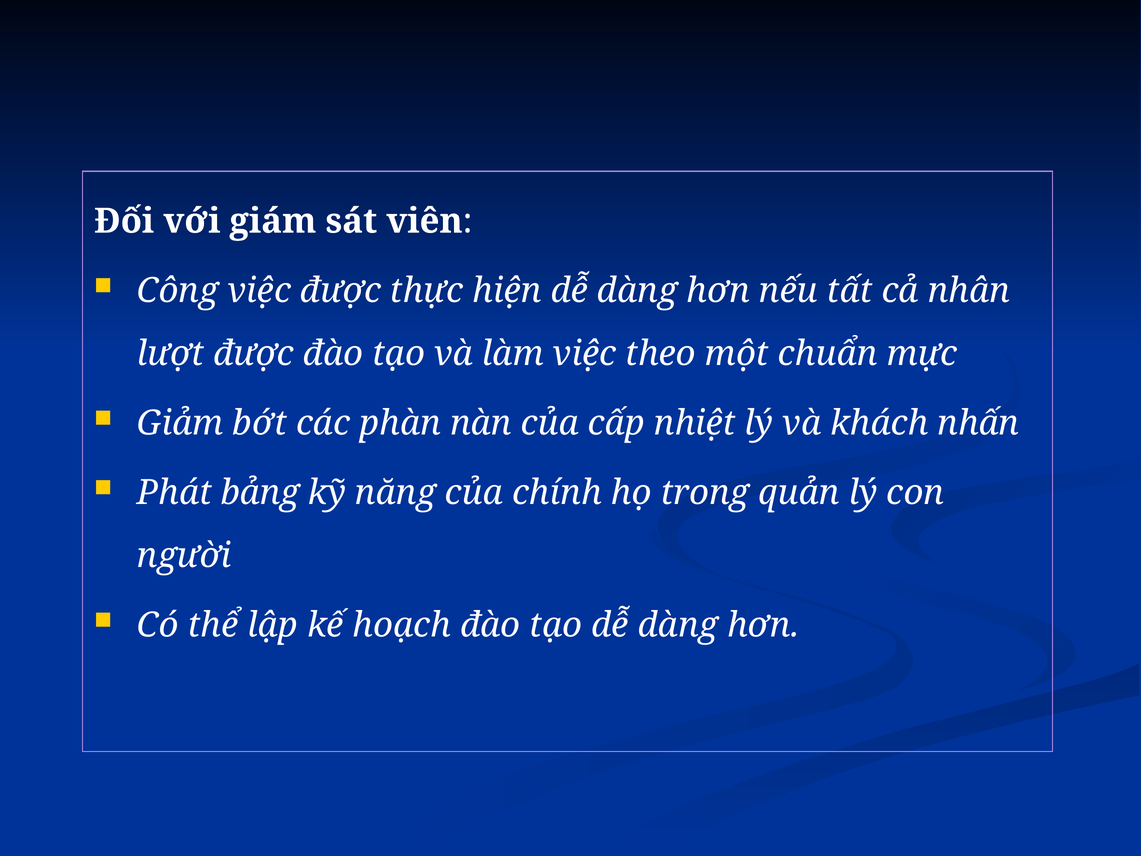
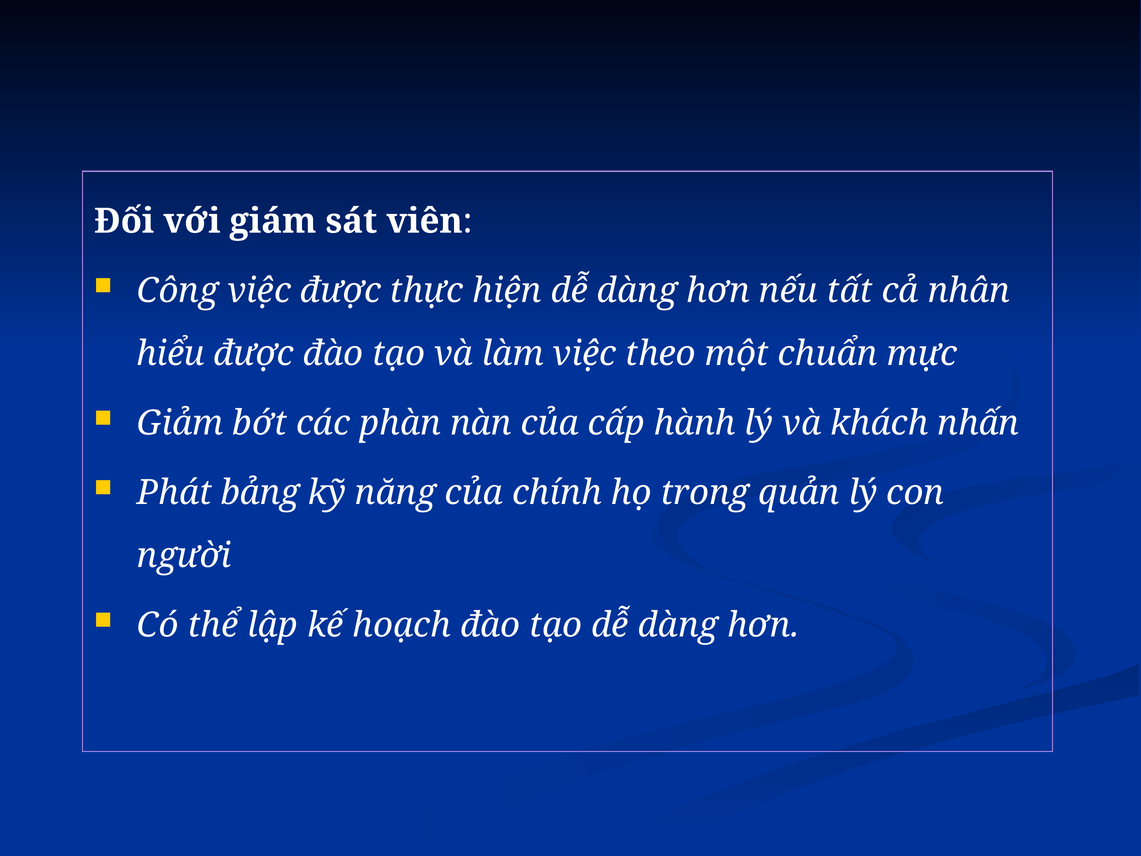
lượt: lượt -> hiểu
nhiệt: nhiệt -> hành
